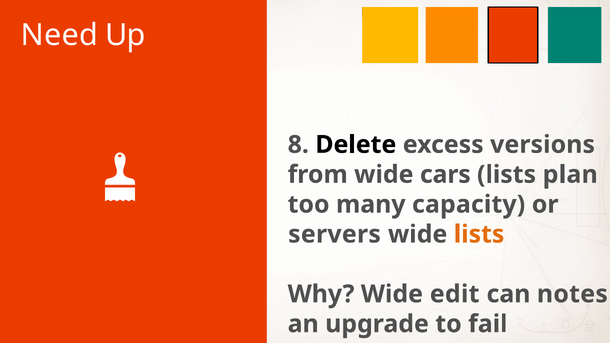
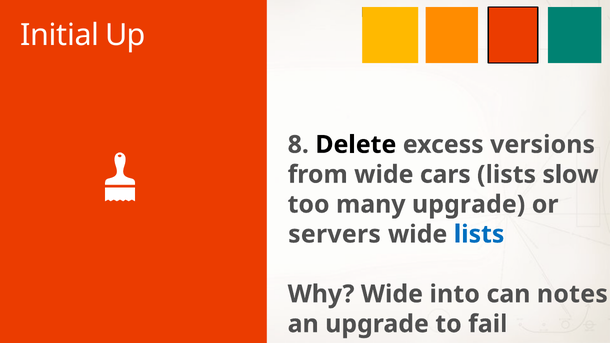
Need: Need -> Initial
plan: plan -> slow
many capacity: capacity -> upgrade
lists at (479, 234) colour: orange -> blue
edit: edit -> into
